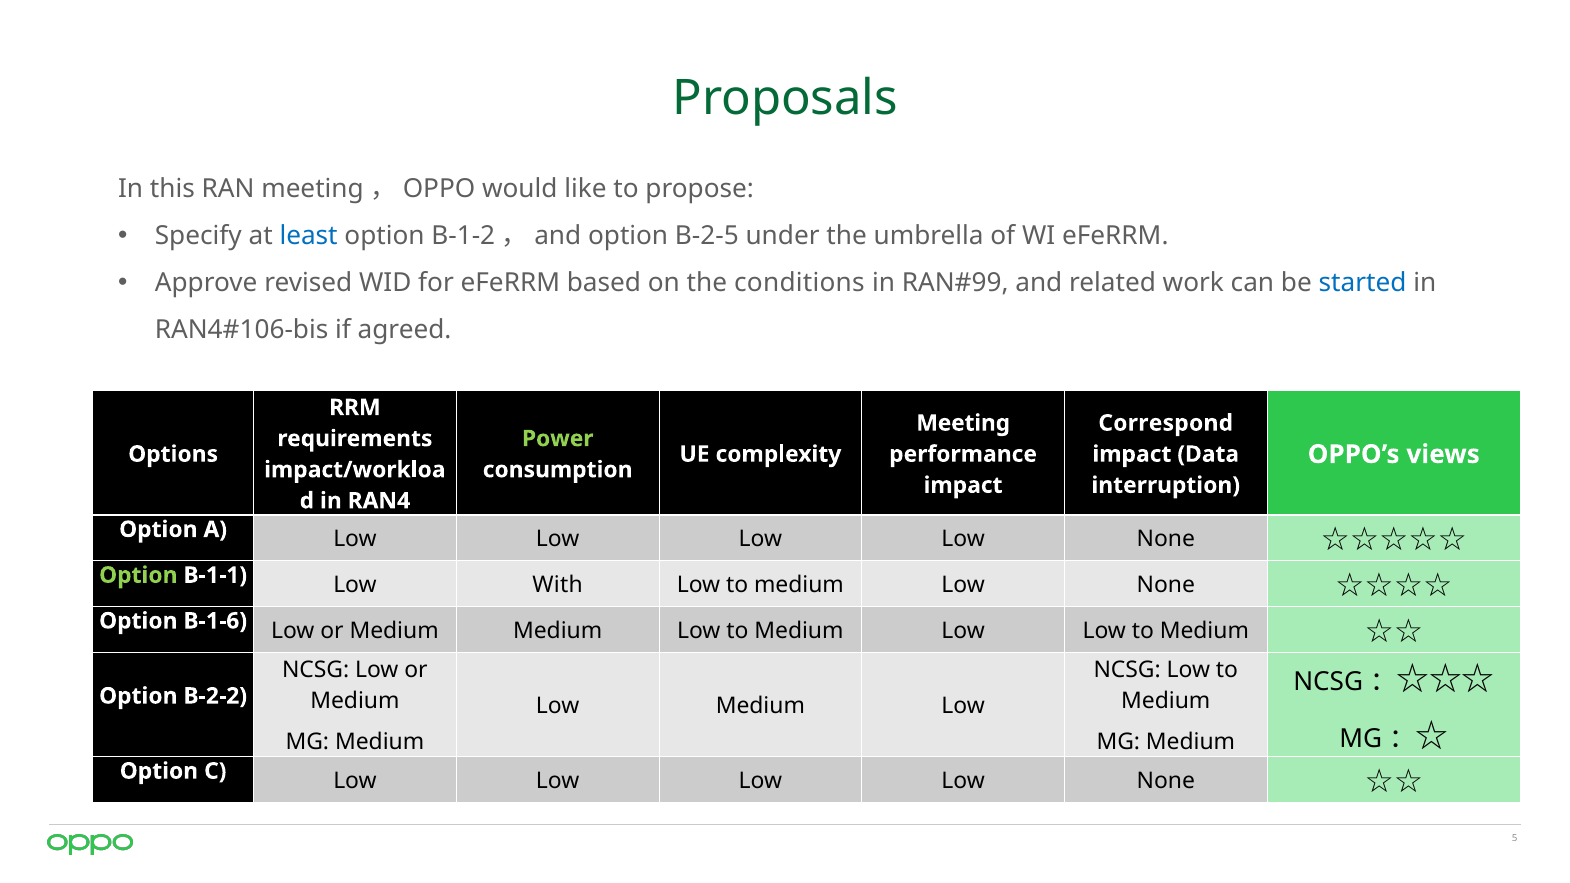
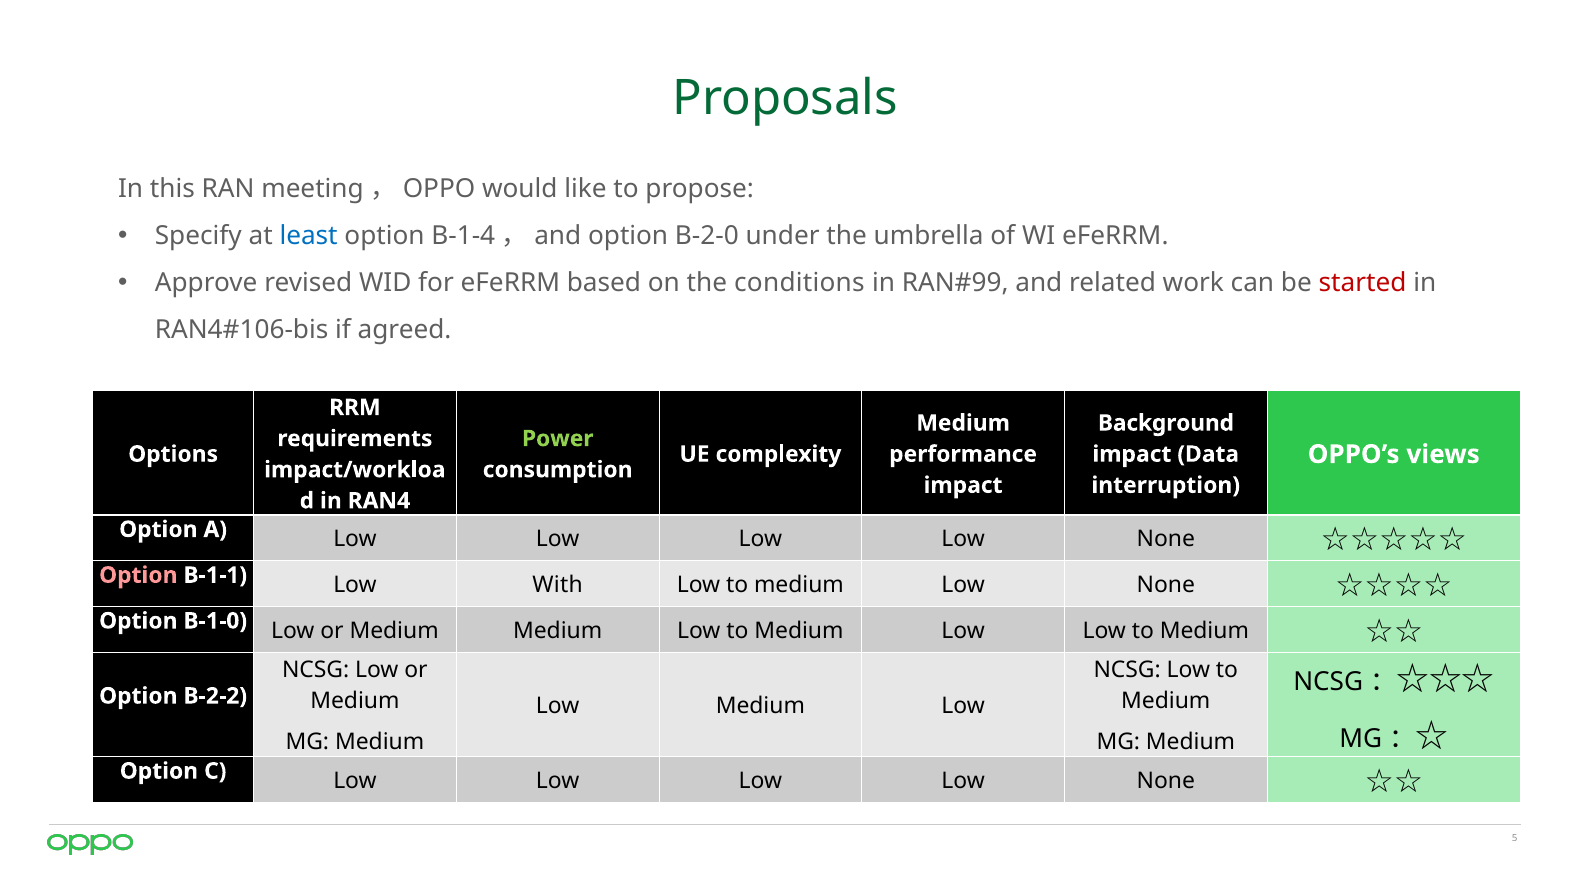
B-1-2: B-1-2 -> B-1-4
B-2-5: B-2-5 -> B-2-0
started colour: blue -> red
Meeting at (963, 423): Meeting -> Medium
Correspond: Correspond -> Background
Option at (138, 575) colour: light green -> pink
B-1-6: B-1-6 -> B-1-0
